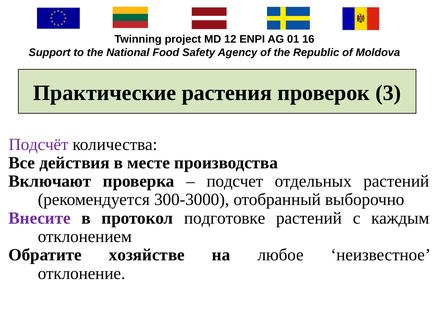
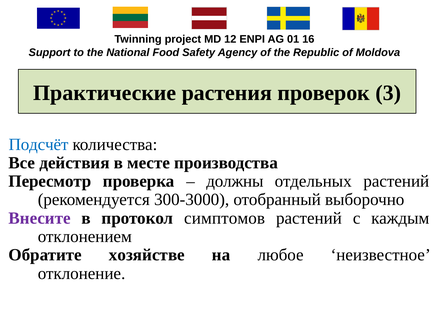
Подсчёт colour: purple -> blue
Включают: Включают -> Пересмотр
подсчет: подсчет -> должны
подготовке: подготовке -> симптомов
